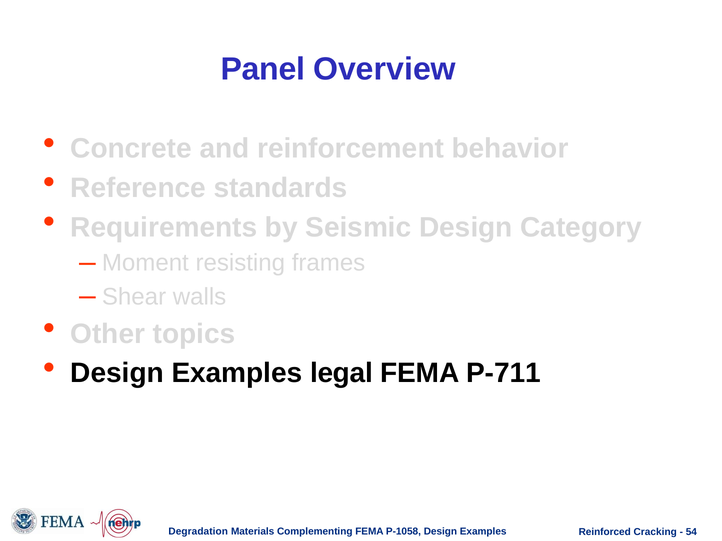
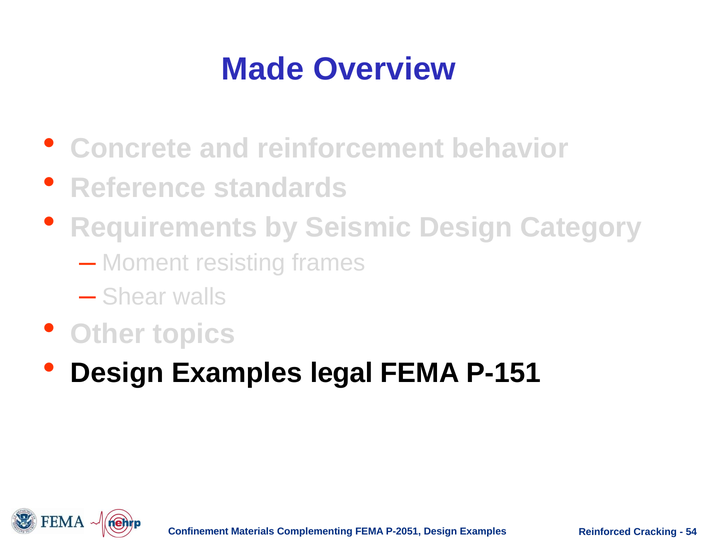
Panel: Panel -> Made
P-711: P-711 -> P-151
Degradation: Degradation -> Confinement
P-1058: P-1058 -> P-2051
